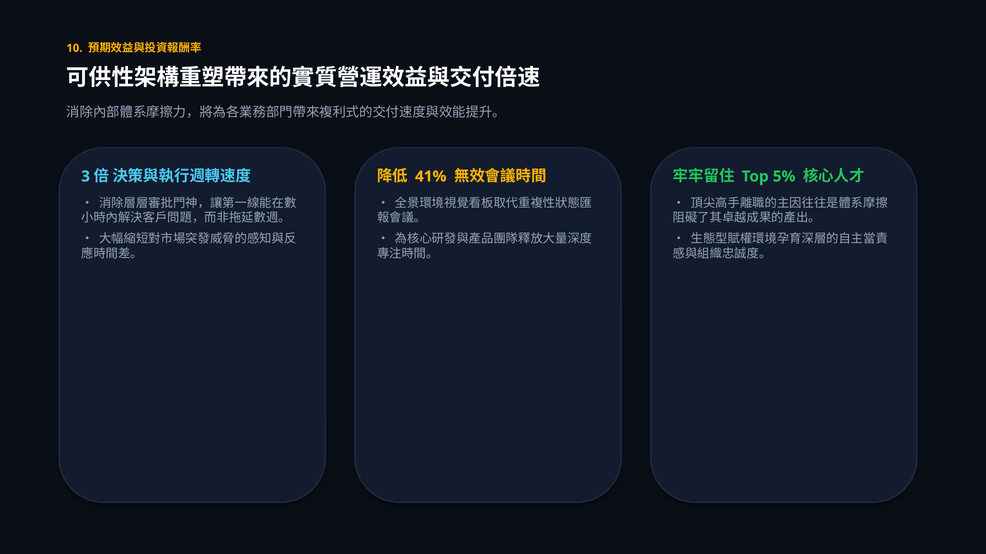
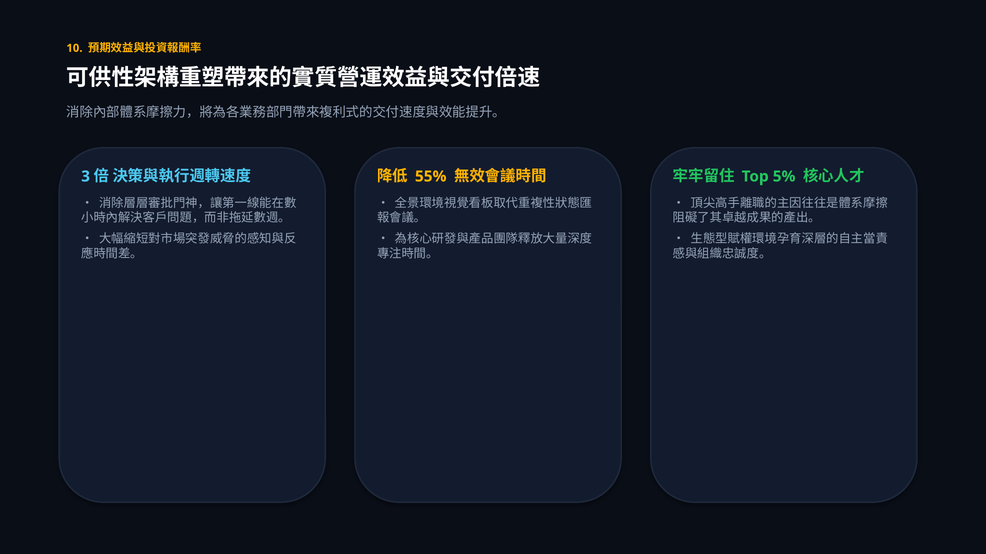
41%: 41% -> 55%
